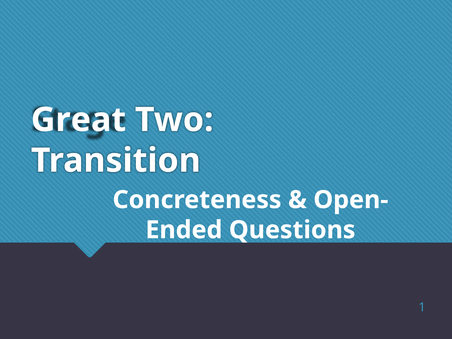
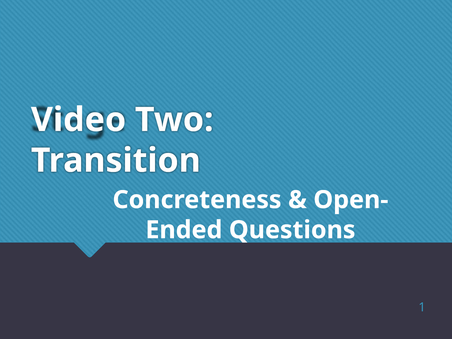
Great: Great -> Video
